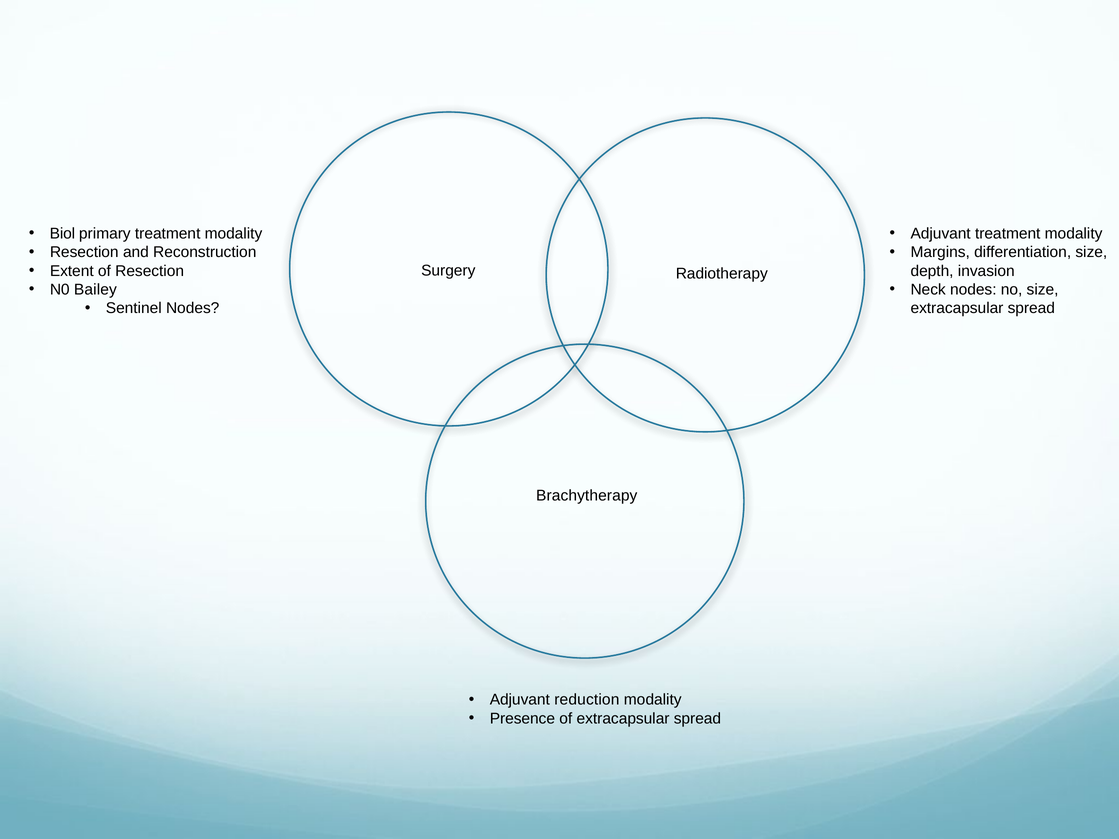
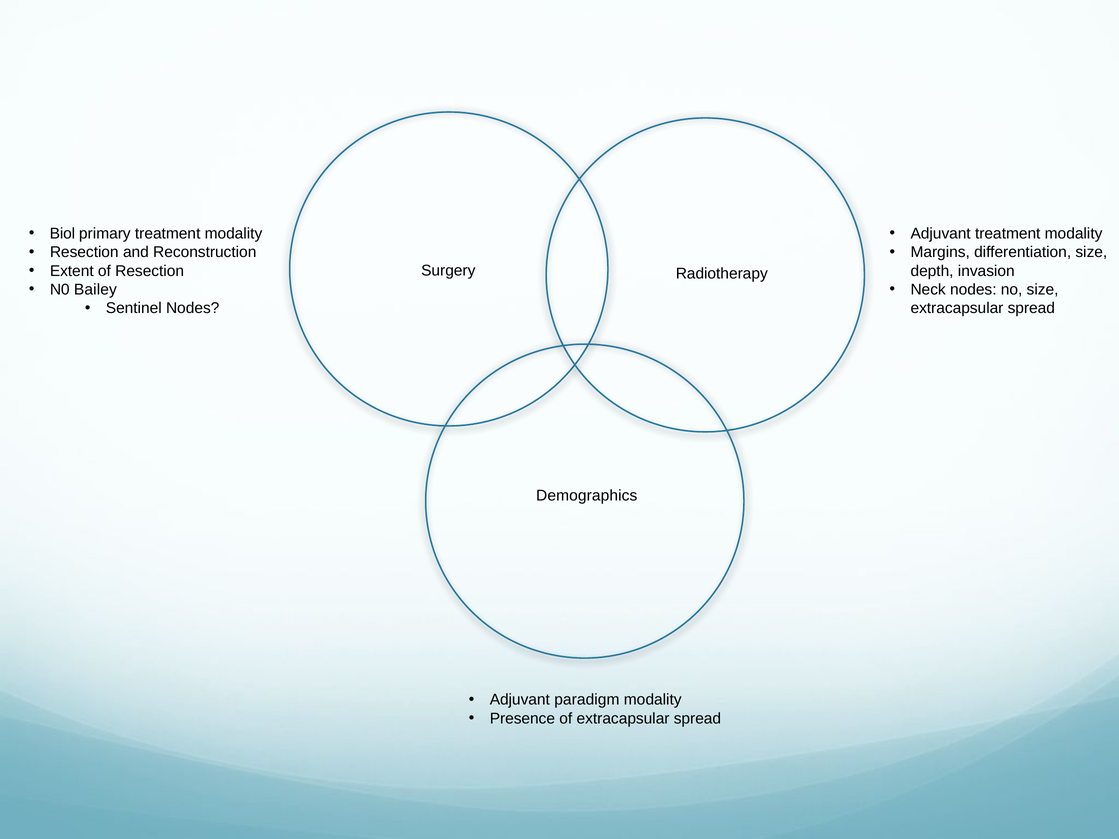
Brachytherapy: Brachytherapy -> Demographics
reduction: reduction -> paradigm
